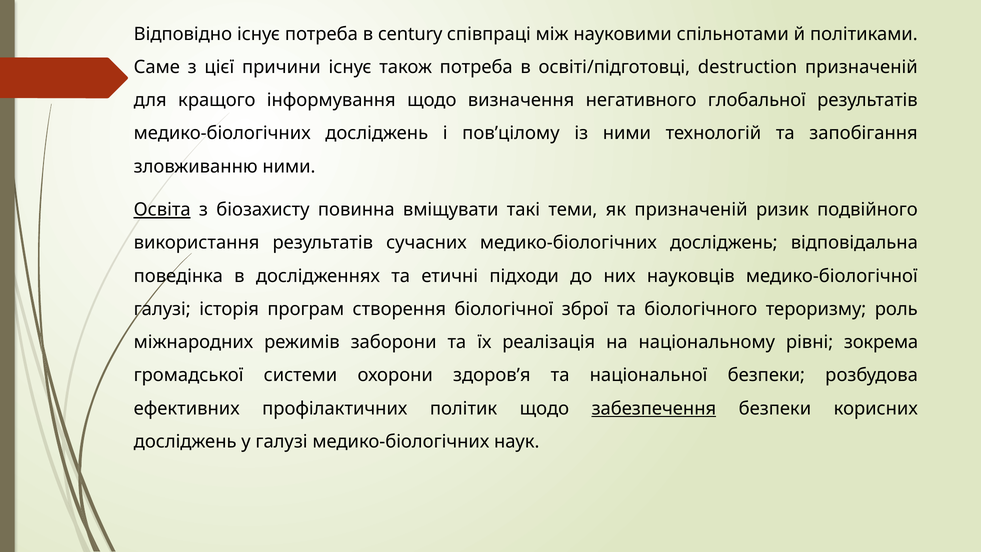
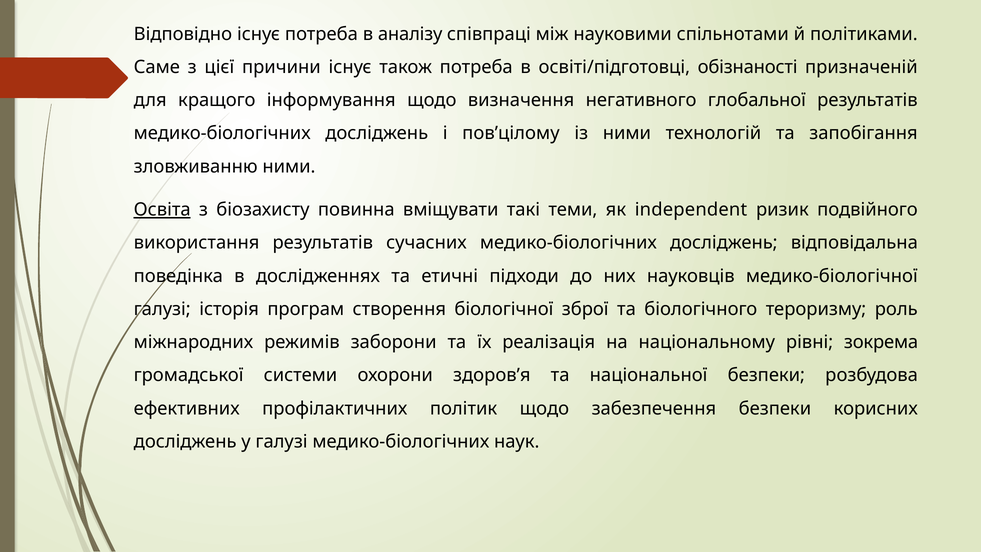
century: century -> аналізу
destruction: destruction -> обізнаності
як призначеній: призначеній -> independent
забезпечення underline: present -> none
